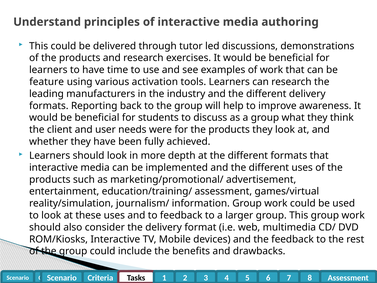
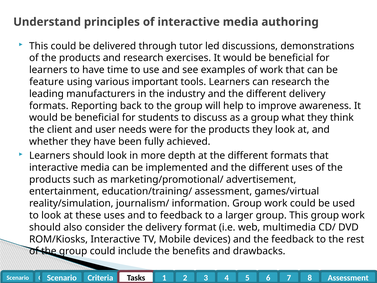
activation: activation -> important
